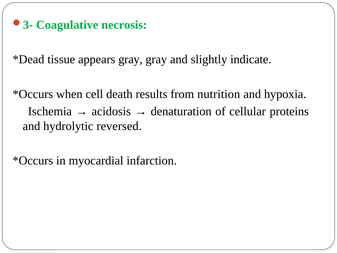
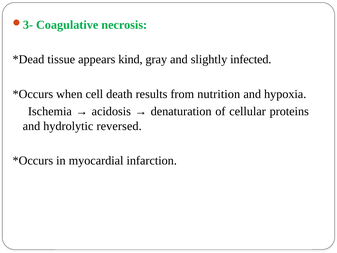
appears gray: gray -> kind
indicate: indicate -> infected
